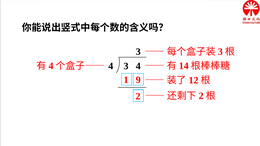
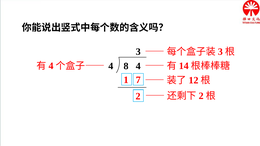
3 at (126, 66): 3 -> 8
9: 9 -> 7
